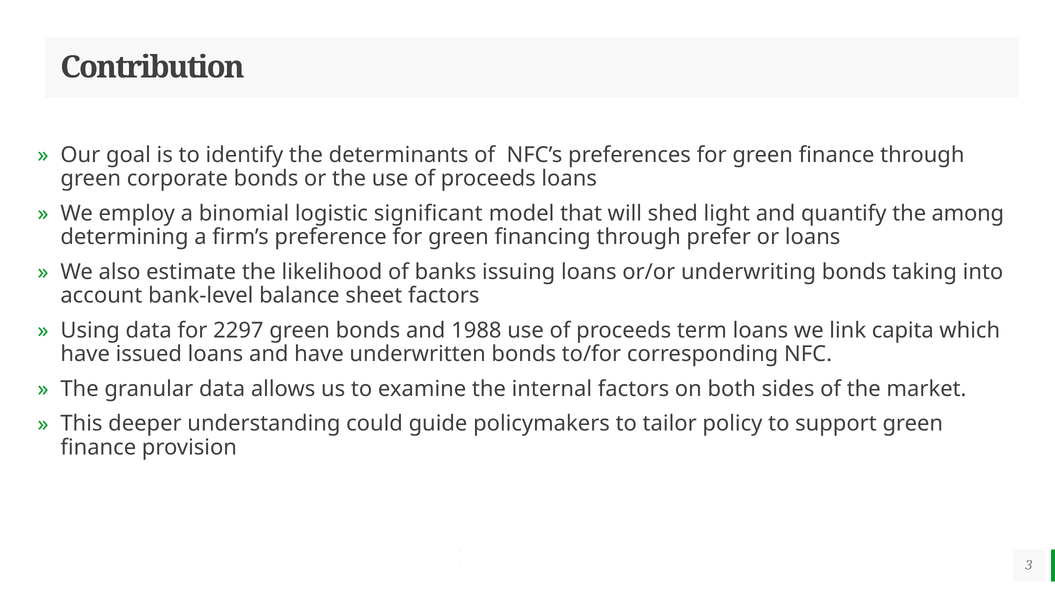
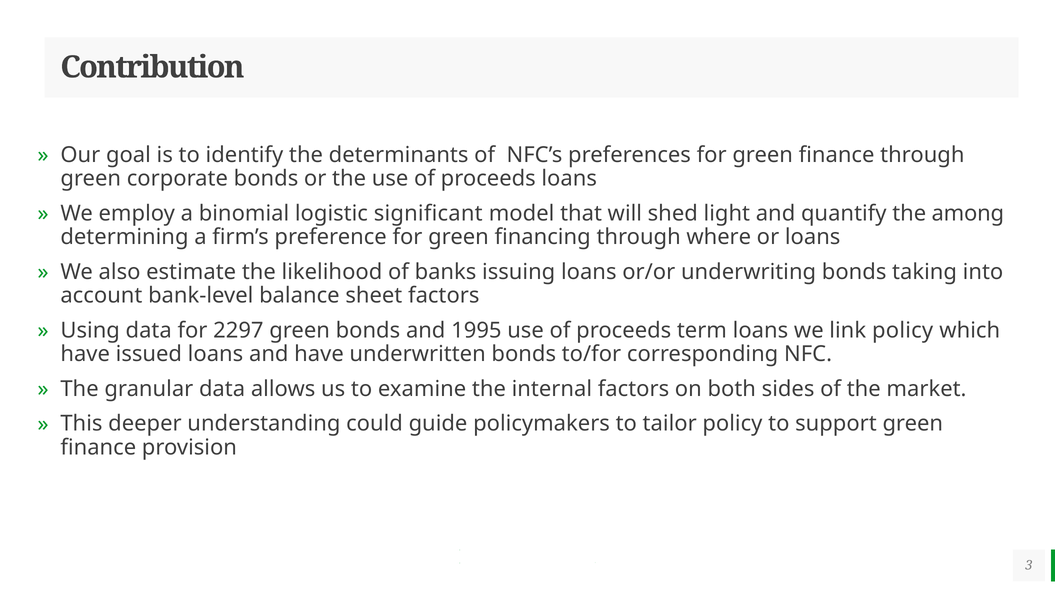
prefer: prefer -> where
1988: 1988 -> 1995
link capita: capita -> policy
